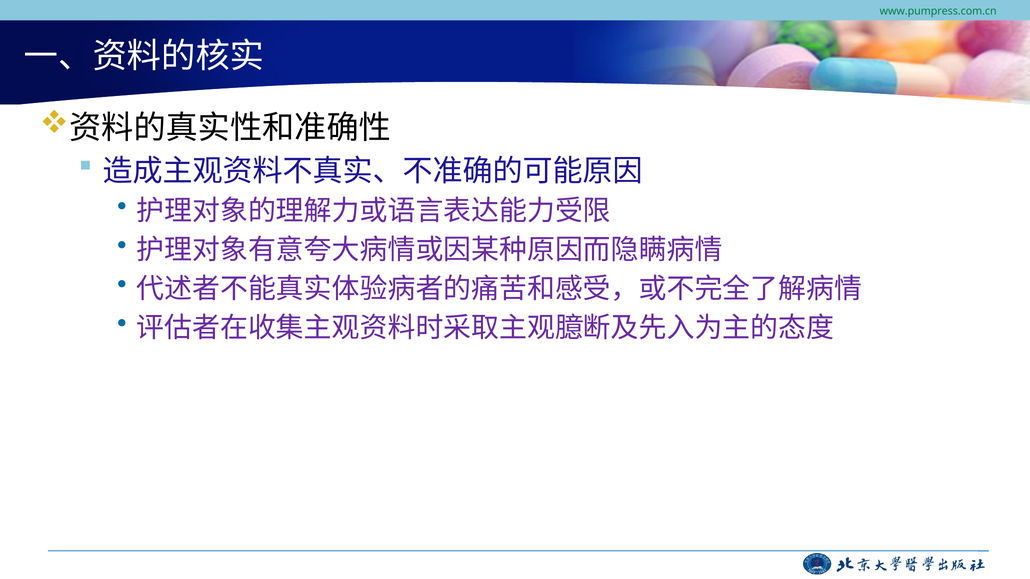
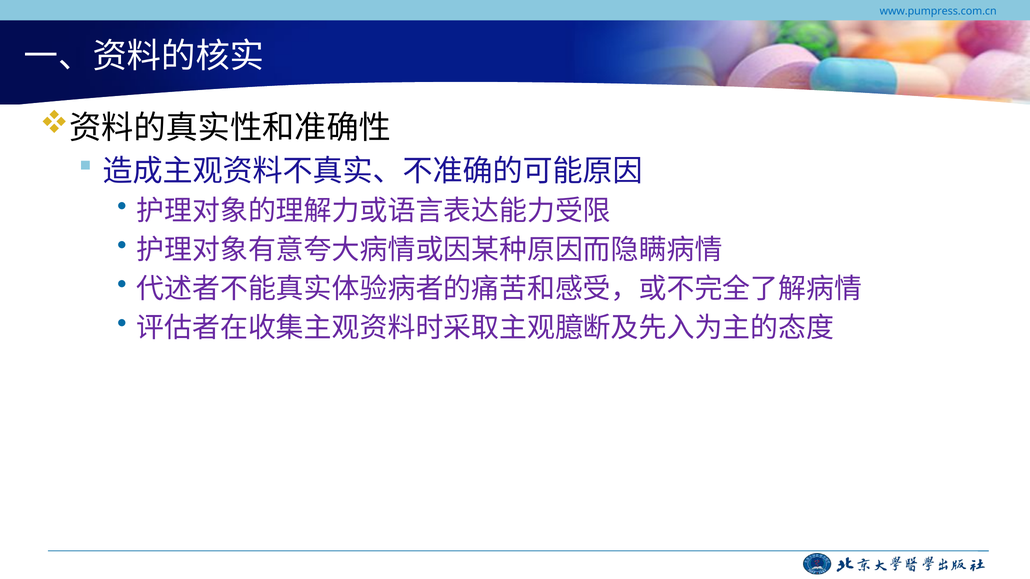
www.pumpress.com.cn colour: green -> blue
